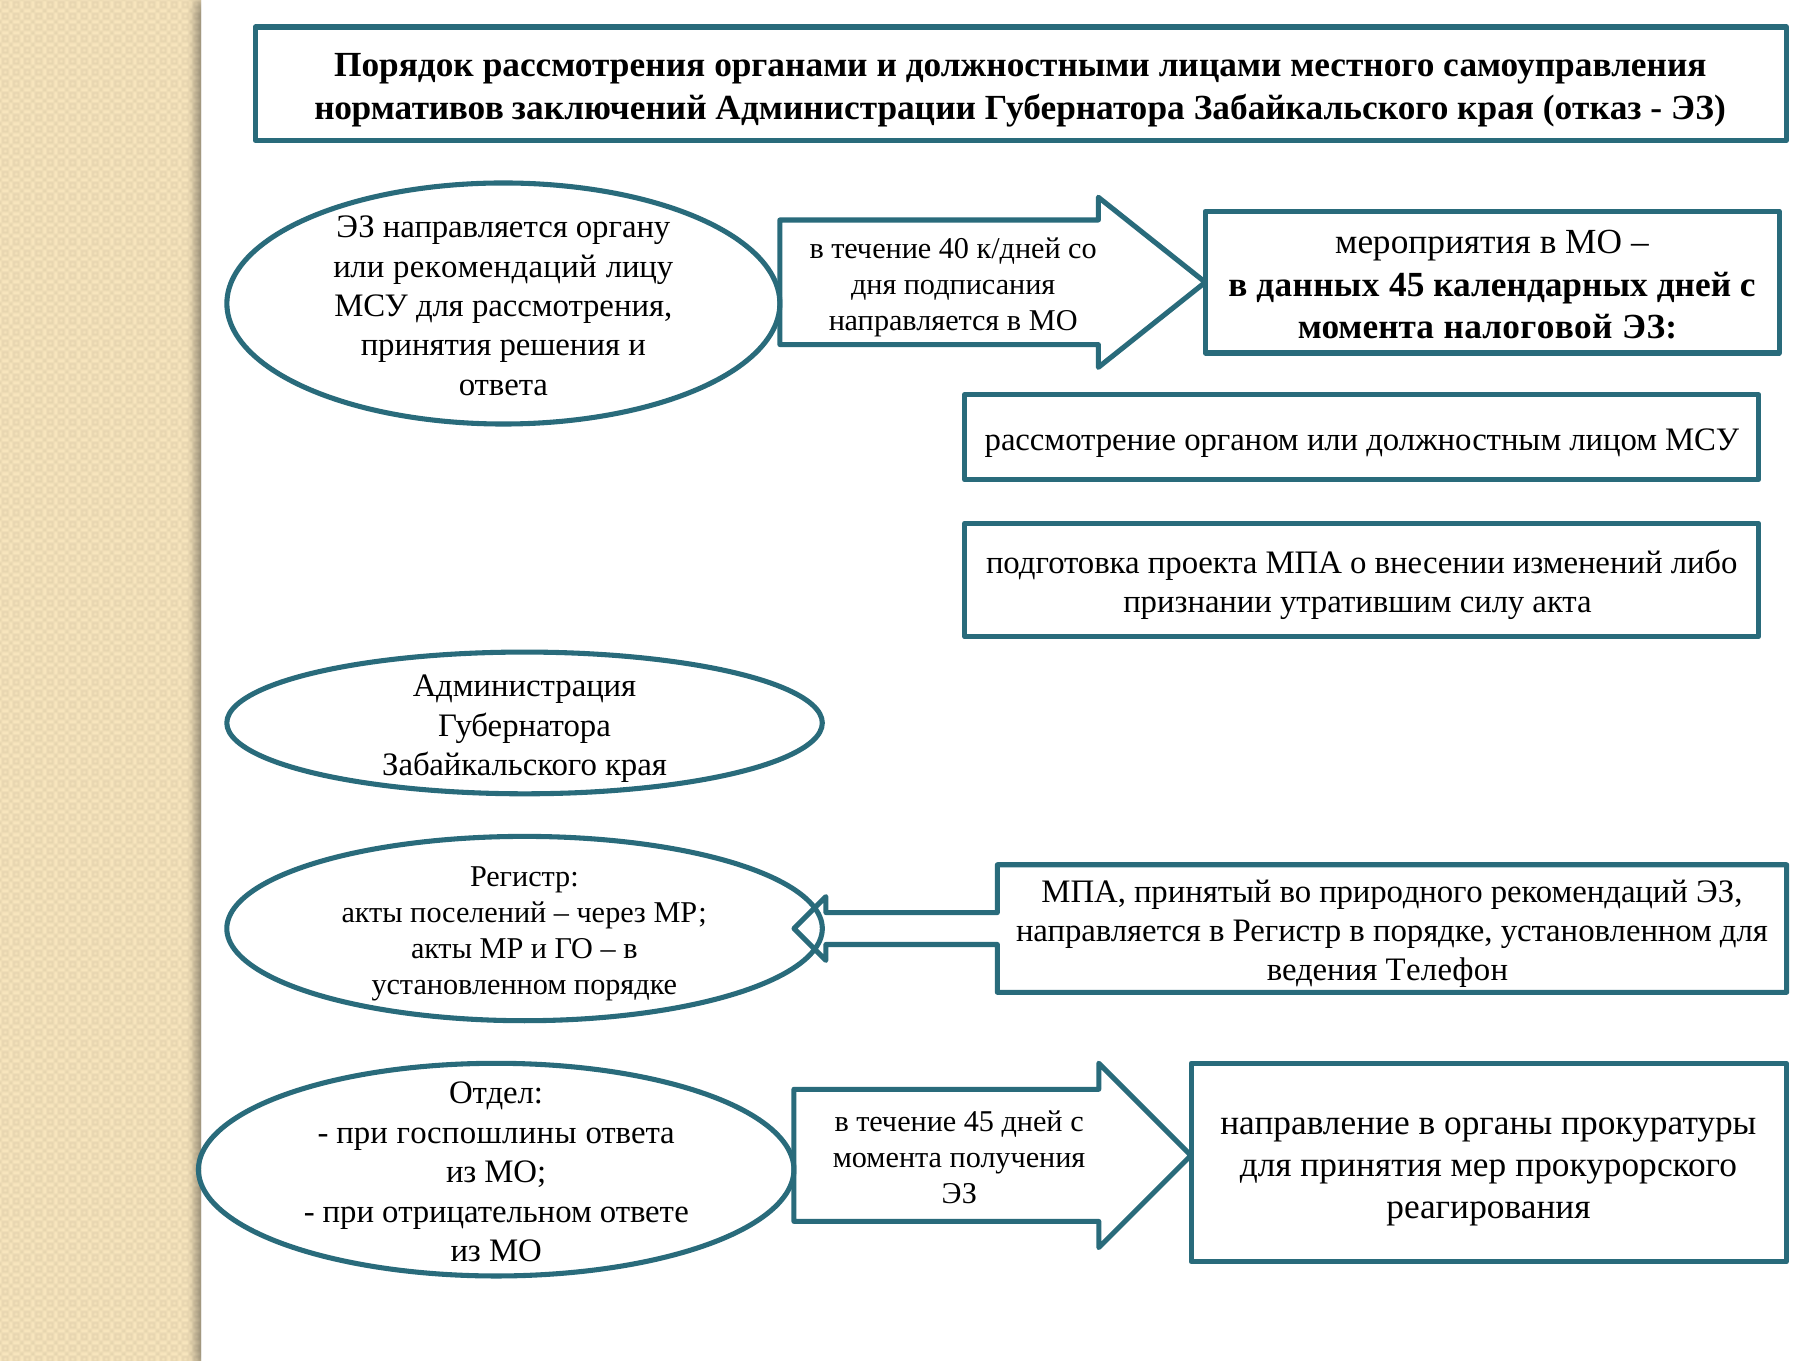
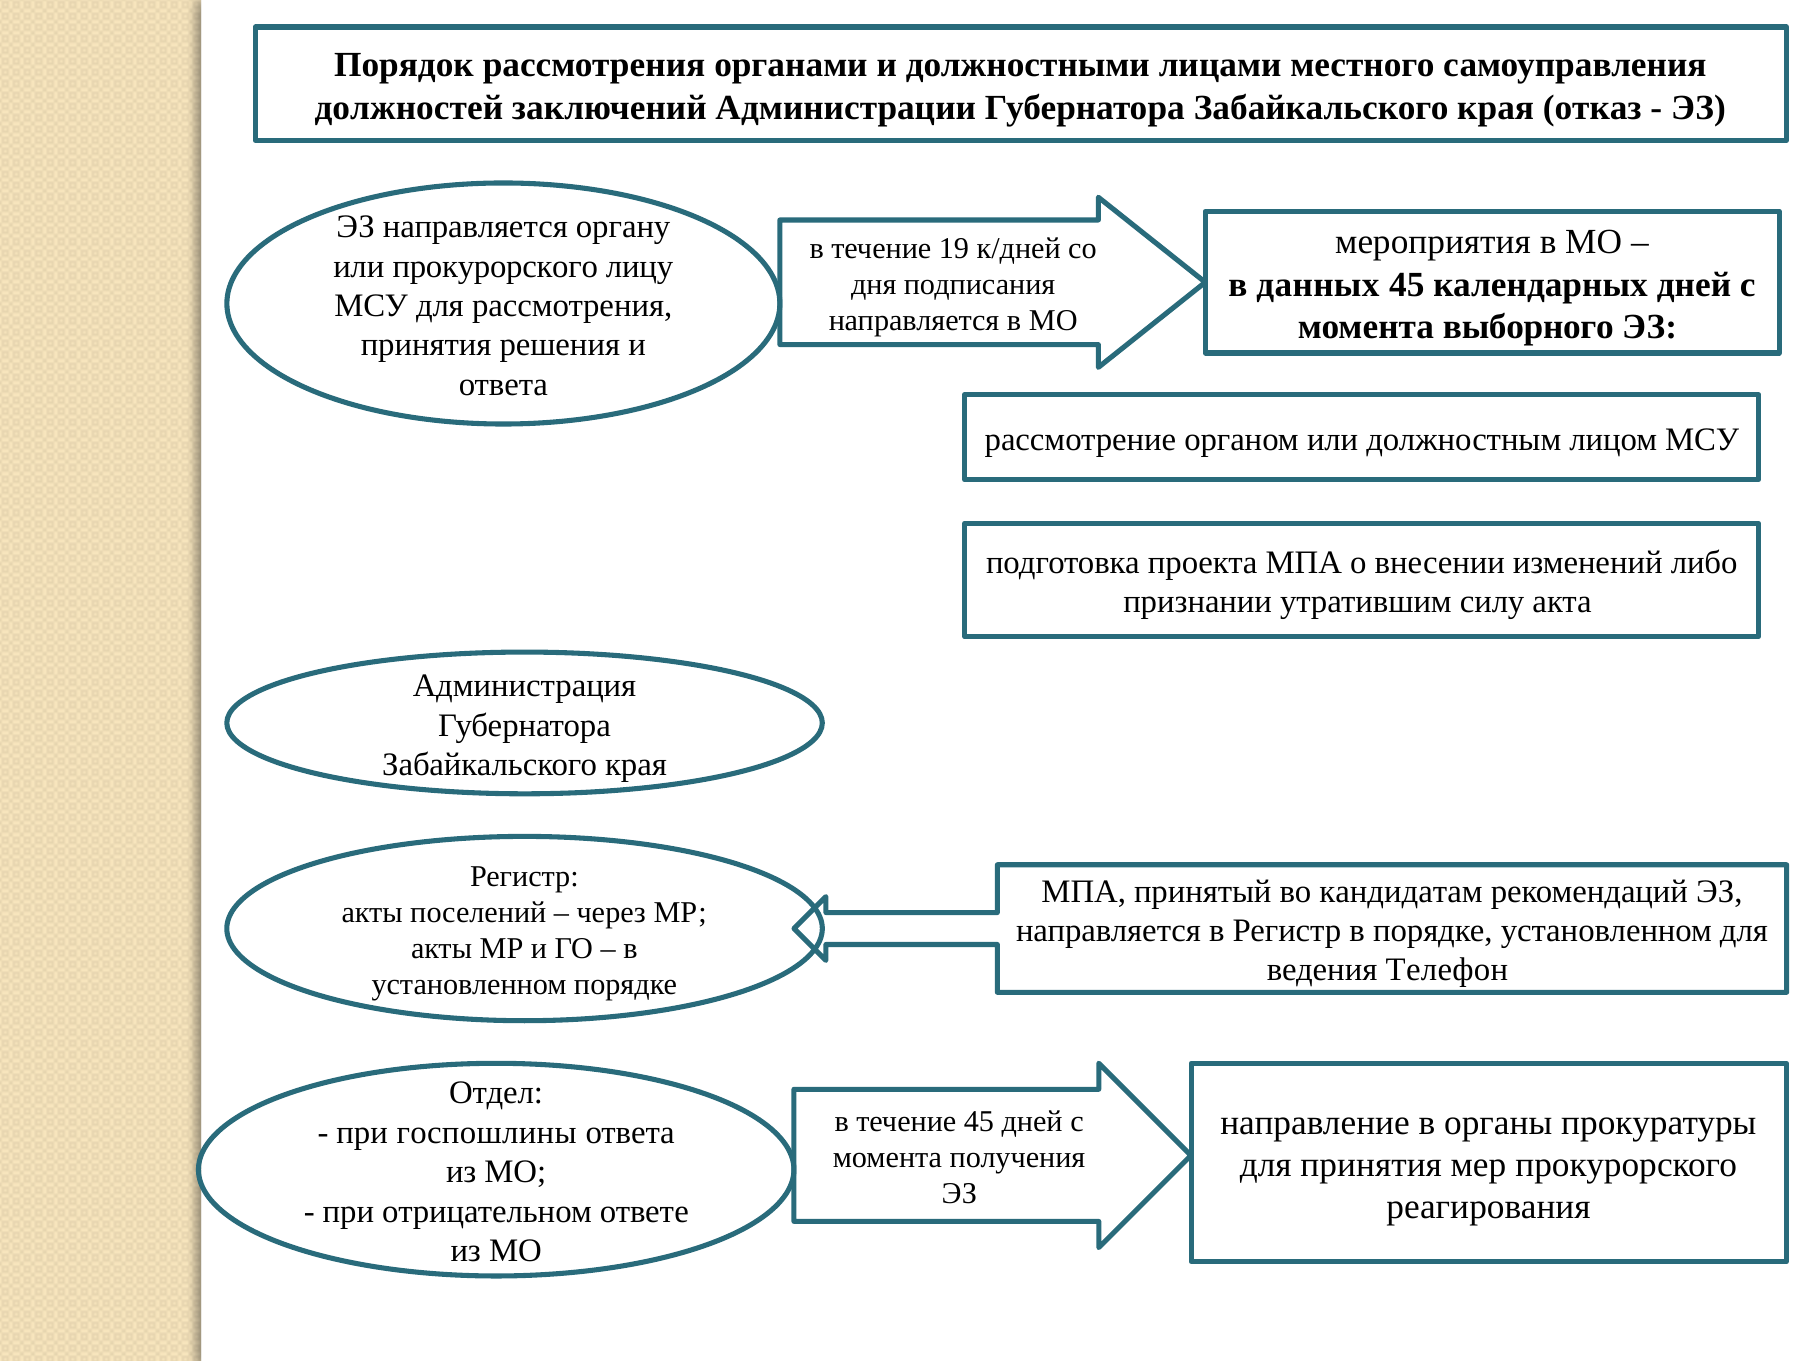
нормативов: нормативов -> должностей
40: 40 -> 19
или рекомендаций: рекомендаций -> прокурорского
налоговой: налоговой -> выборного
природного: природного -> кандидатам
